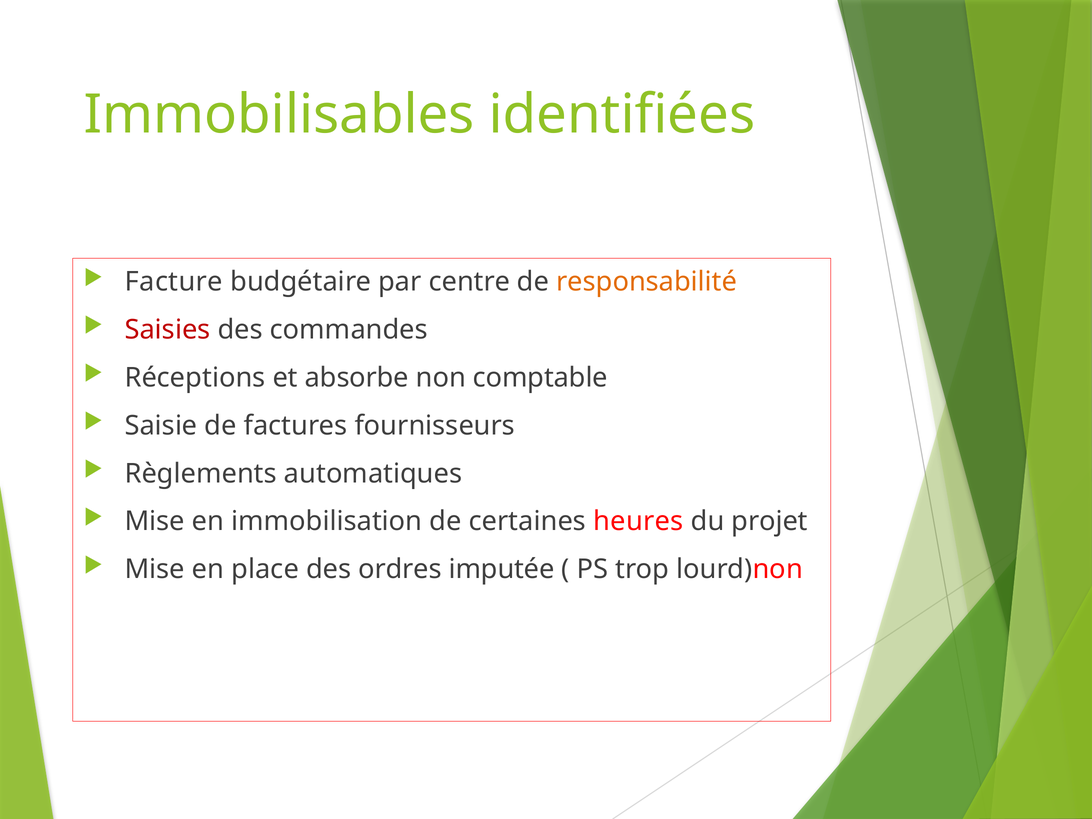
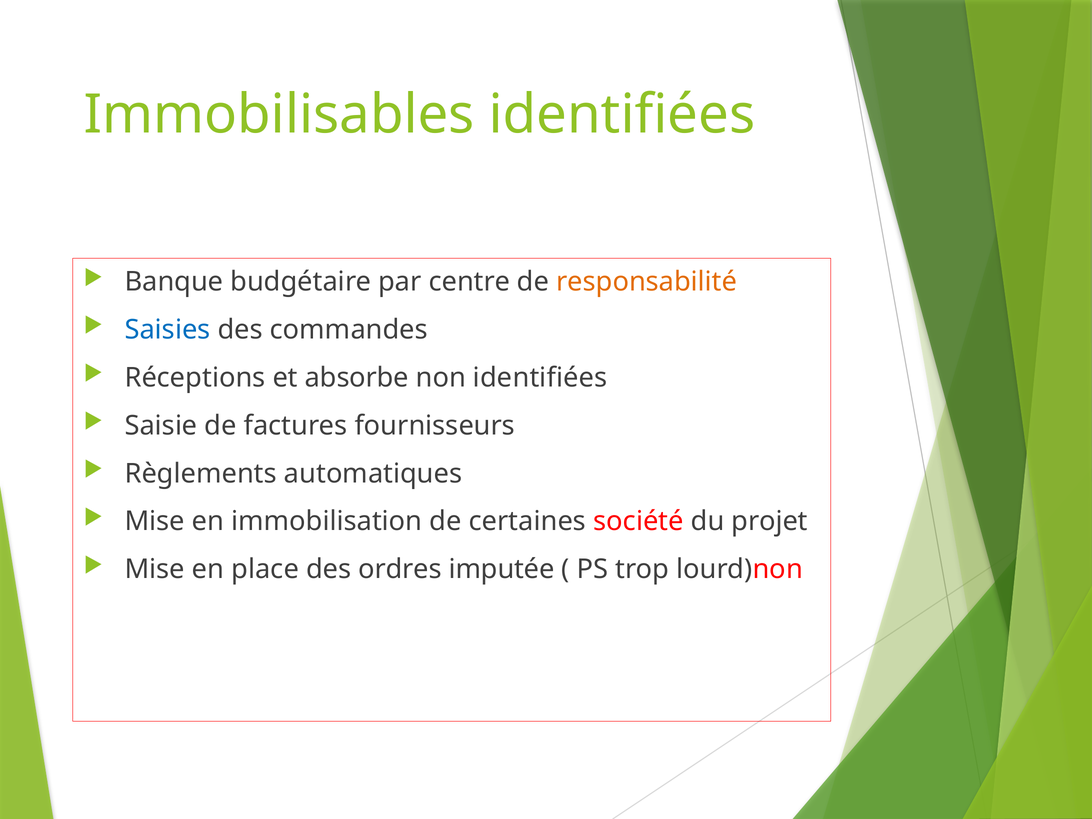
Facture: Facture -> Banque
Saisies colour: red -> blue
non comptable: comptable -> identifiées
heures: heures -> société
